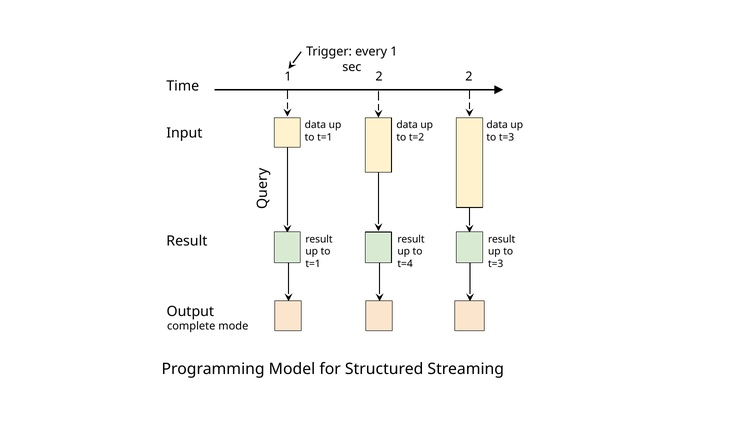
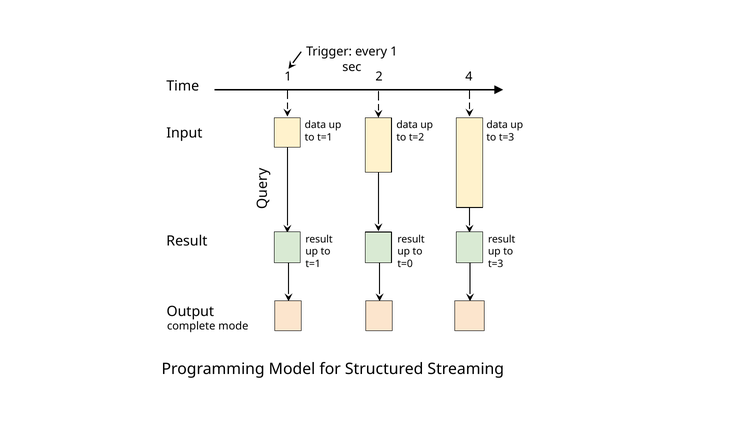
2 2: 2 -> 4
t=4: t=4 -> t=0
